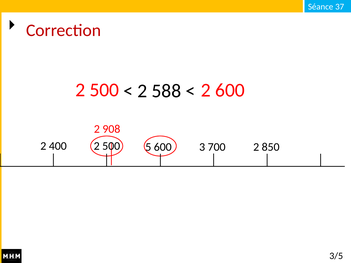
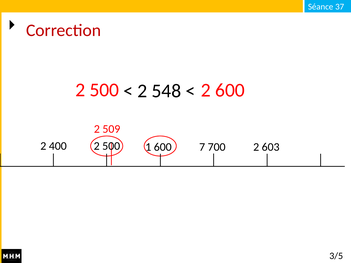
588: 588 -> 548
908: 908 -> 509
5: 5 -> 1
3: 3 -> 7
850: 850 -> 603
